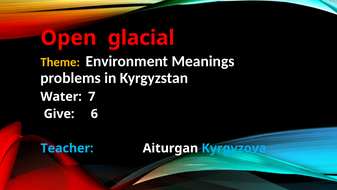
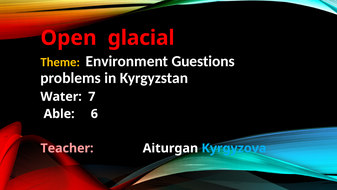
Meanings: Meanings -> Guestions
Give: Give -> Able
Teacher colour: light blue -> pink
